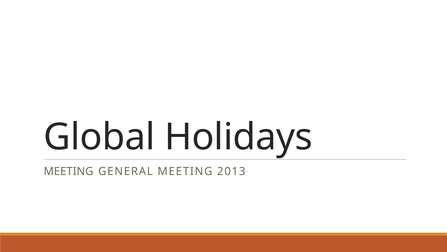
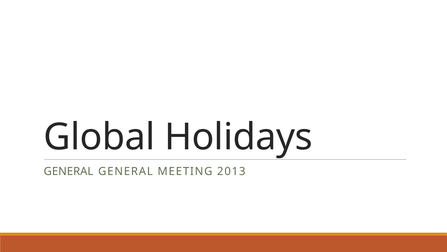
MEETING at (69, 171): MEETING -> GENERAL
